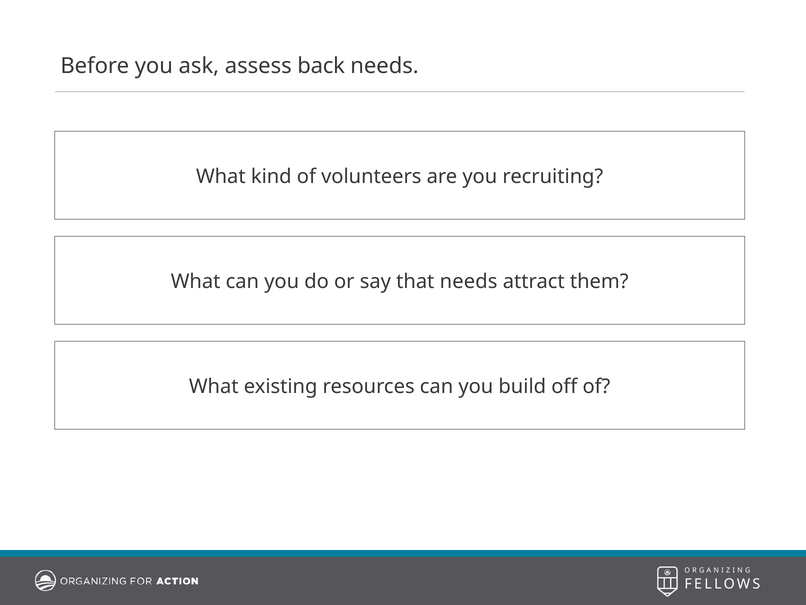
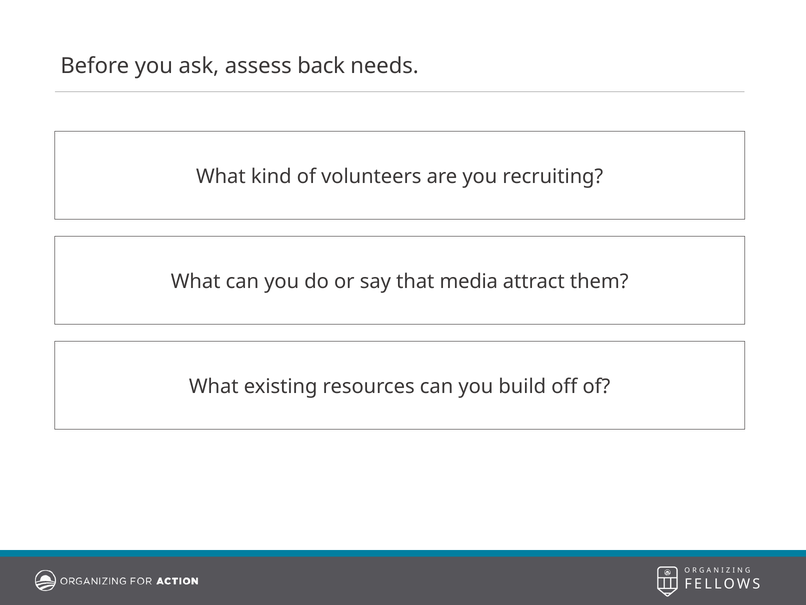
that needs: needs -> media
